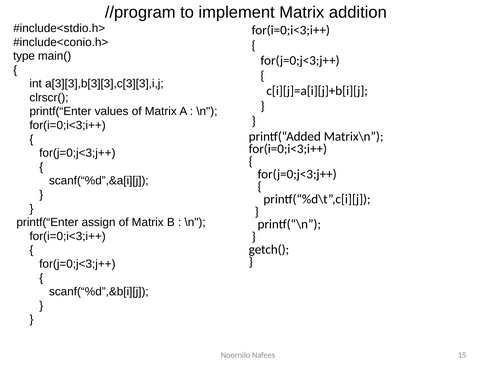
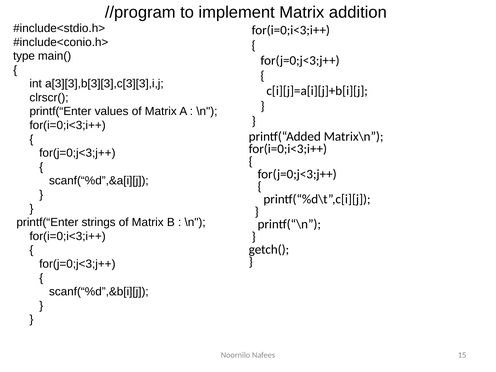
assign: assign -> strings
